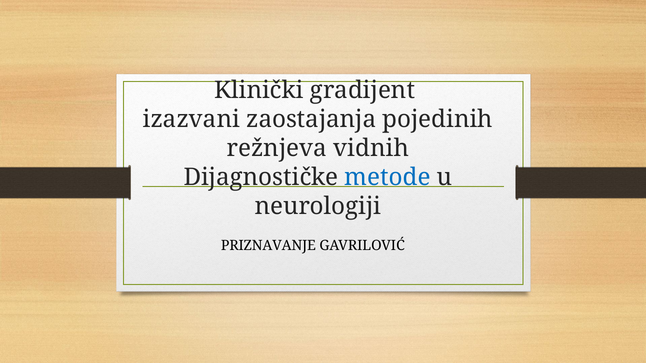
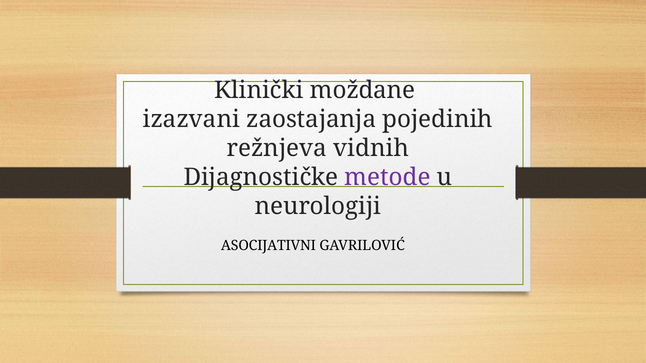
gradijent: gradijent -> moždane
metode colour: blue -> purple
PRIZNAVANJE: PRIZNAVANJE -> ASOCIJATIVNI
